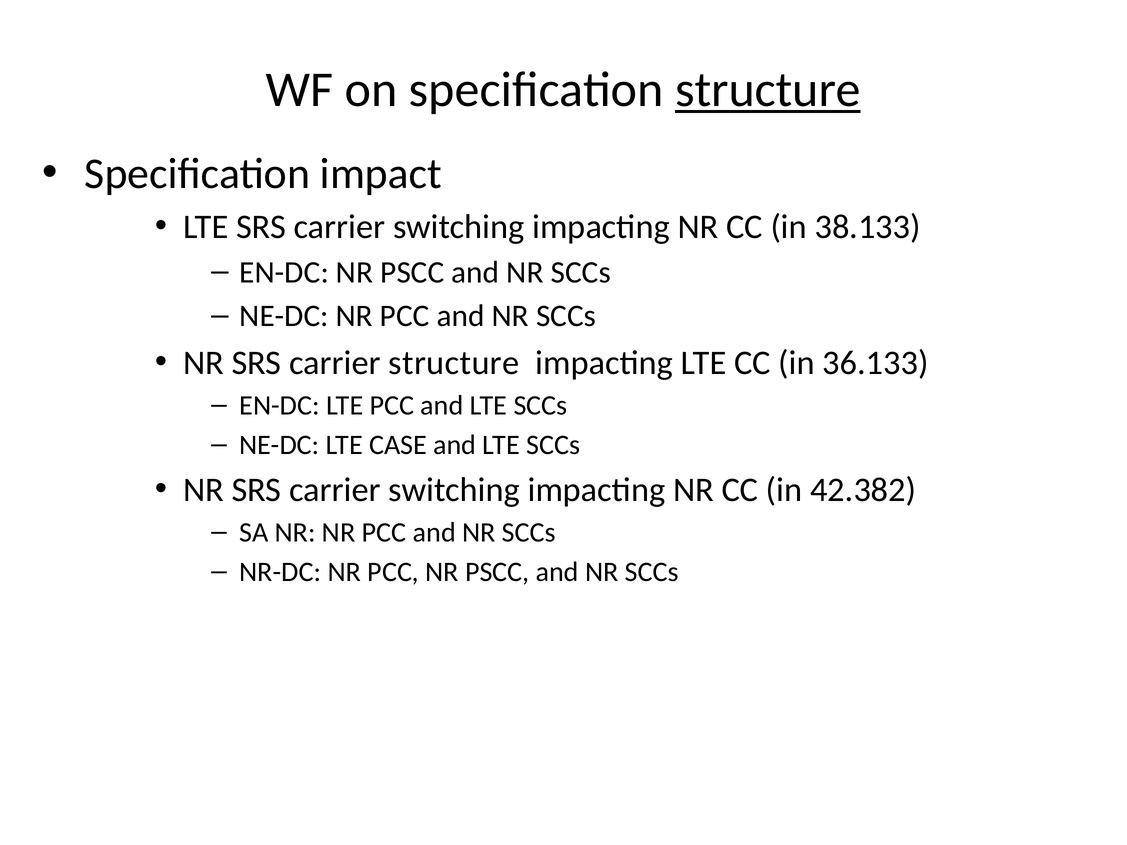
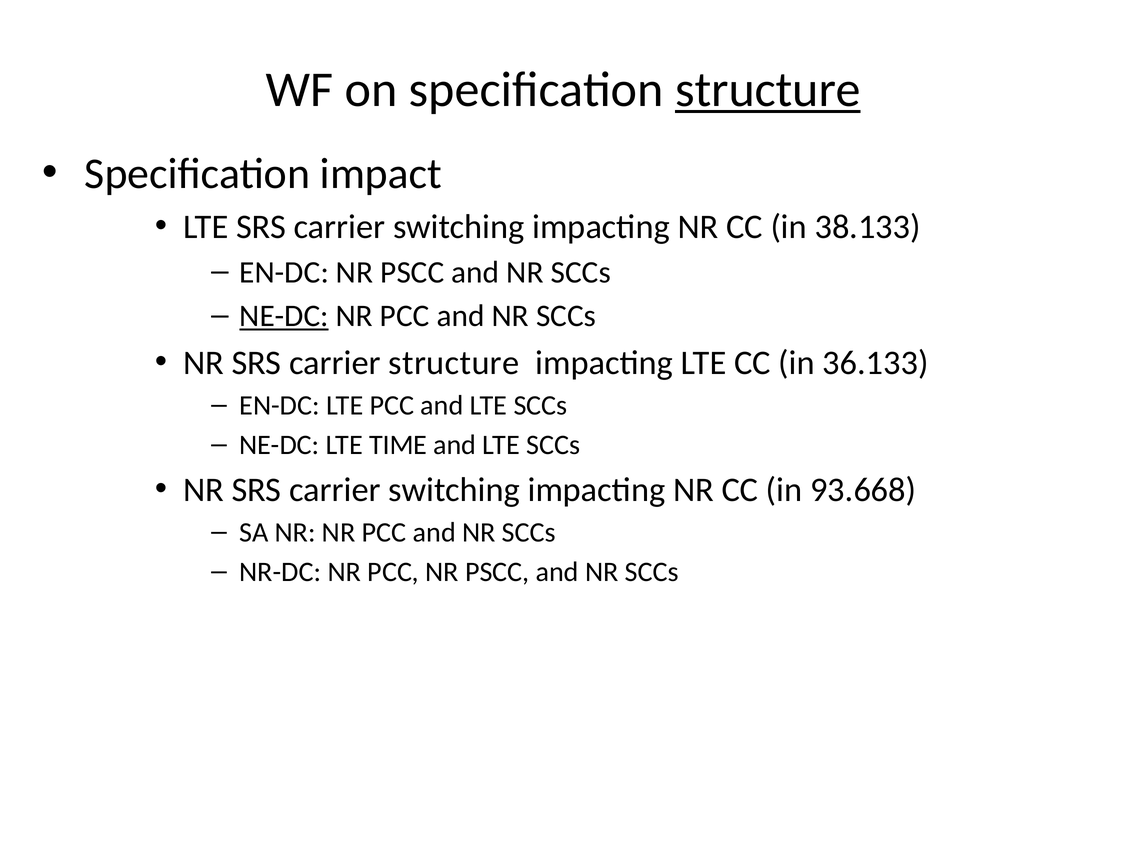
NE-DC at (284, 316) underline: none -> present
CASE: CASE -> TIME
42.382: 42.382 -> 93.668
